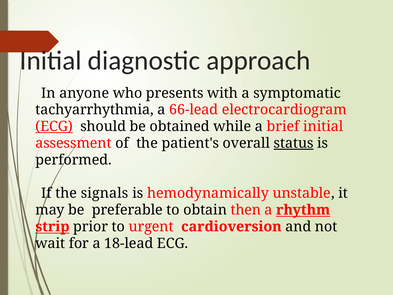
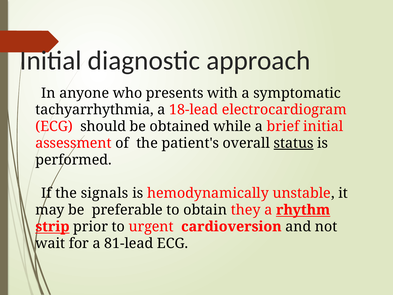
66-lead: 66-lead -> 18-lead
ECG at (54, 126) underline: present -> none
then: then -> they
18-lead: 18-lead -> 81-lead
